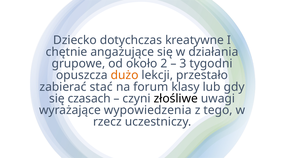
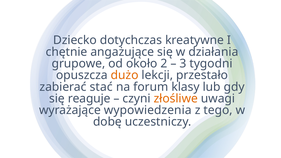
czasach: czasach -> reaguje
złośliwe colour: black -> orange
rzecz: rzecz -> dobę
